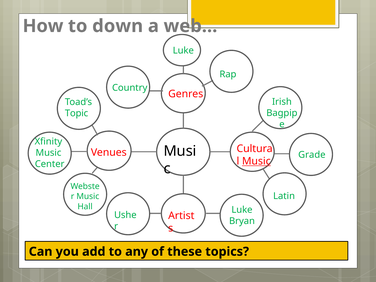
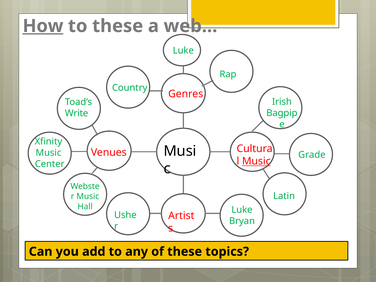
How underline: none -> present
to down: down -> these
Topic: Topic -> Write
